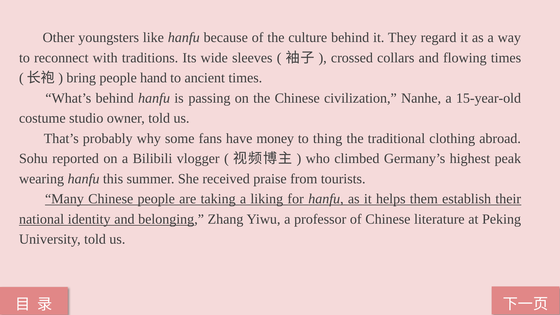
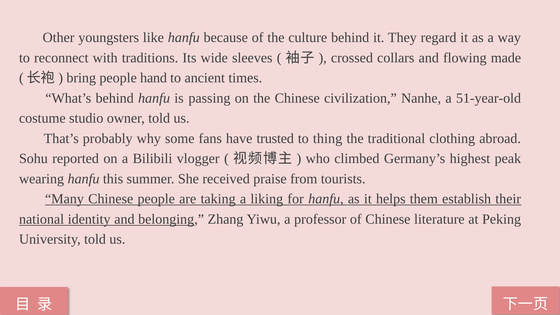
flowing times: times -> made
15-year-old: 15-year-old -> 51-year-old
money: money -> trusted
